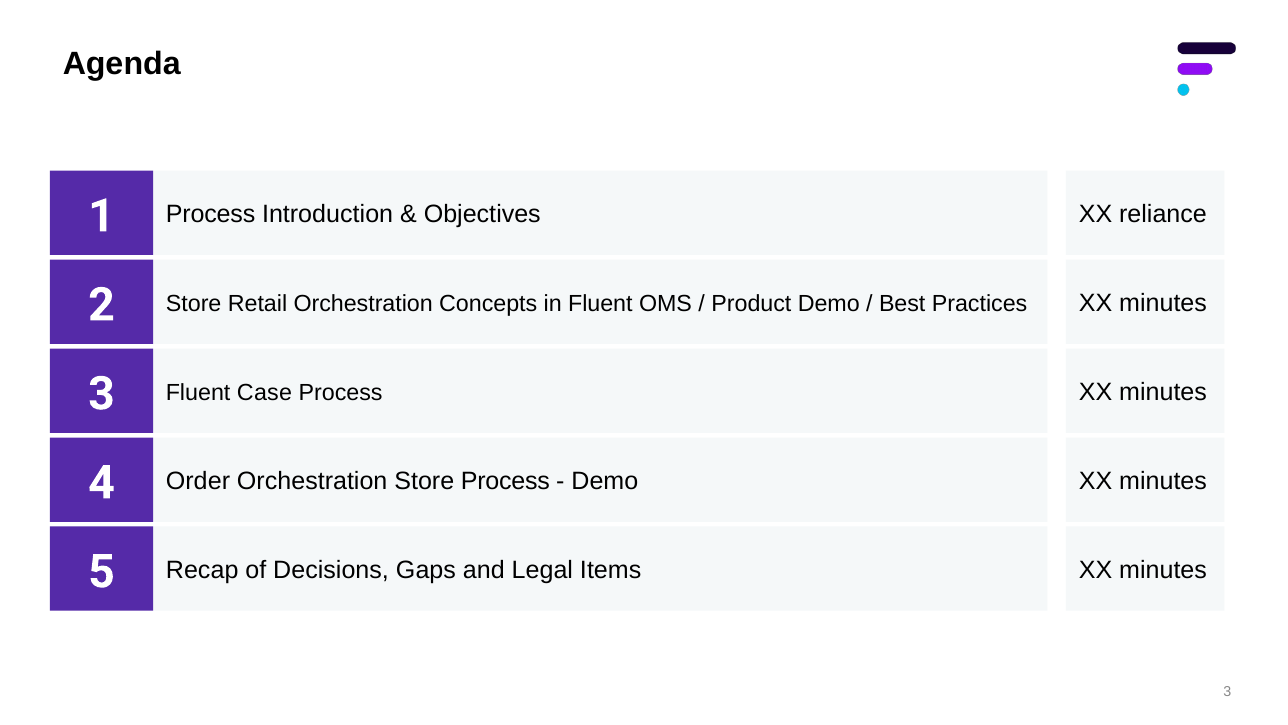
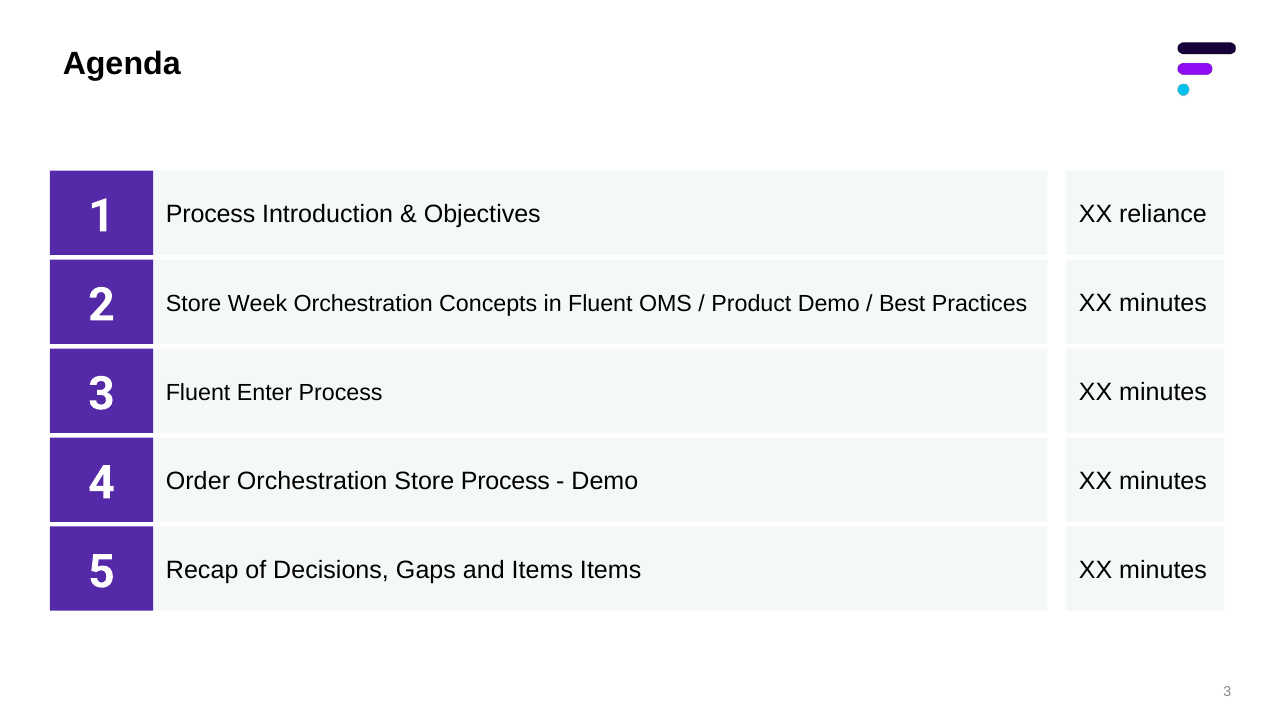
Retail: Retail -> Week
Case: Case -> Enter
and Legal: Legal -> Items
